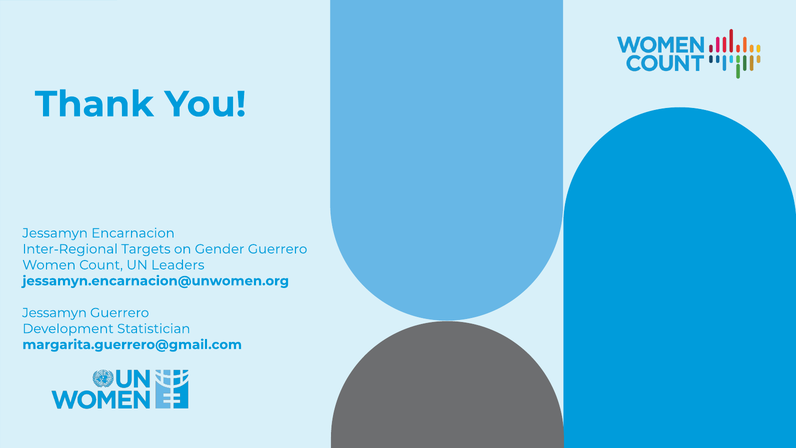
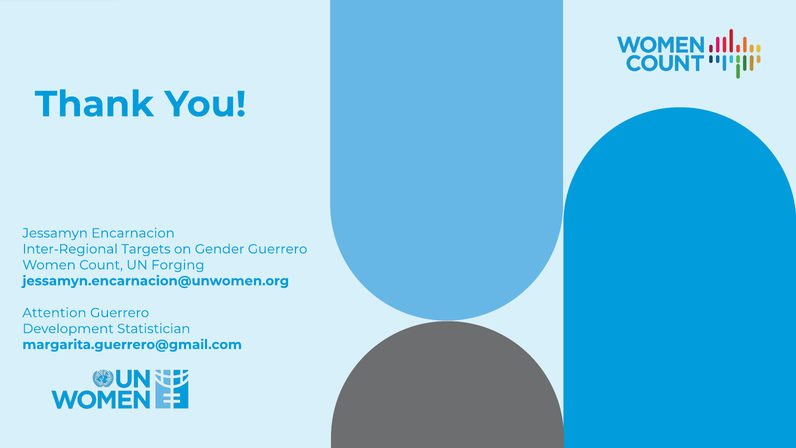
Leaders: Leaders -> Forging
Jessamyn at (55, 313): Jessamyn -> Attention
